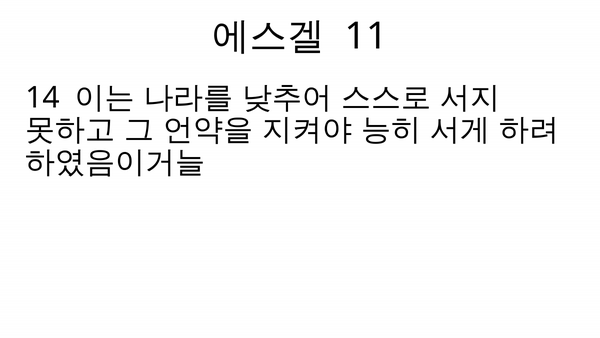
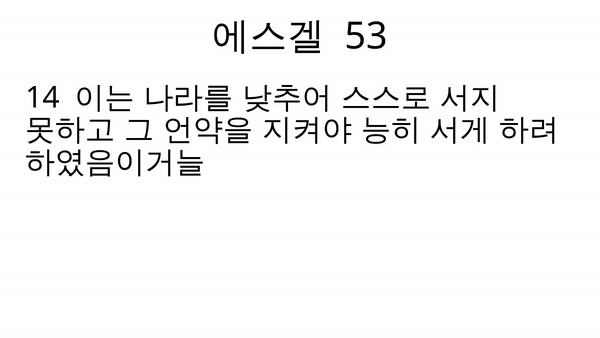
11: 11 -> 53
